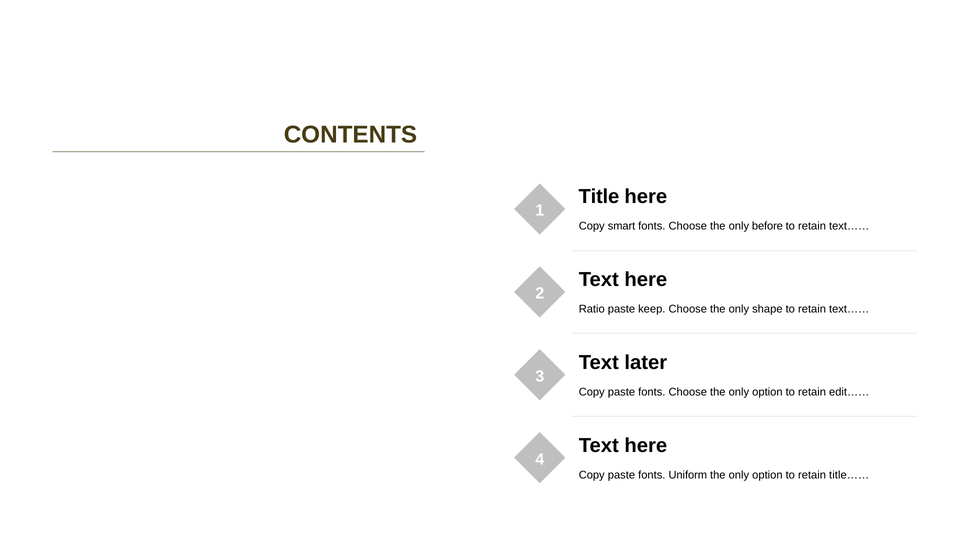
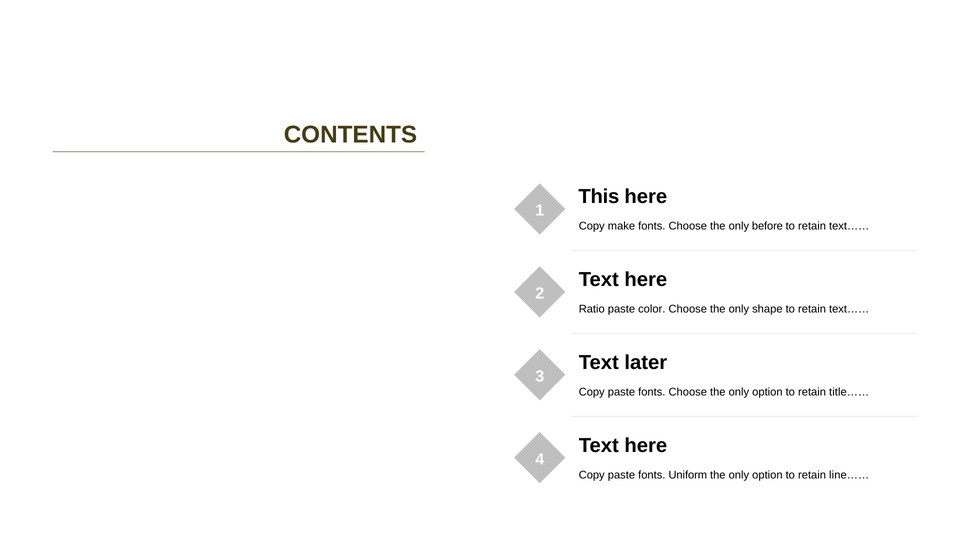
Title: Title -> This
smart: smart -> make
keep: keep -> color
edit……: edit…… -> title……
title……: title…… -> line……
